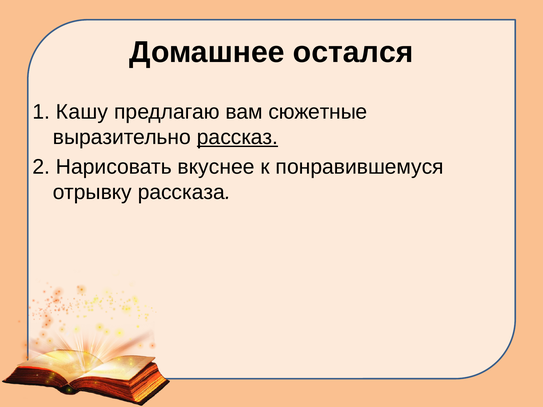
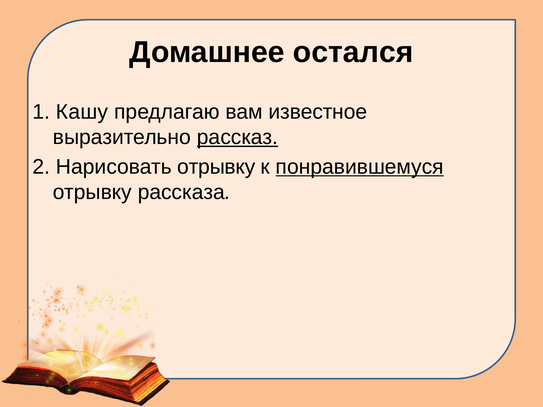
сюжетные: сюжетные -> известное
Нарисовать вкуснее: вкуснее -> отрывку
понравившемуся underline: none -> present
